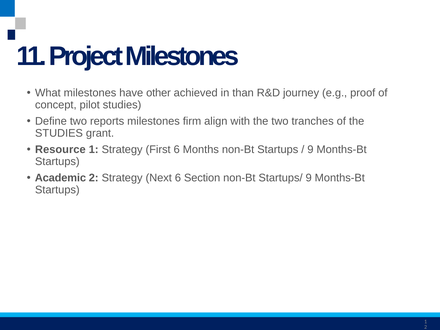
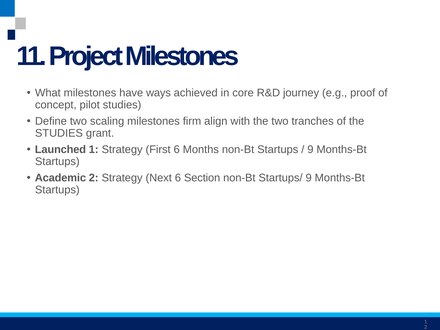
other: other -> ways
than: than -> core
reports: reports -> scaling
Resource: Resource -> Launched
